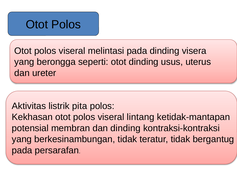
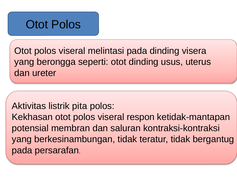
lintang: lintang -> respon
dan dinding: dinding -> saluran
